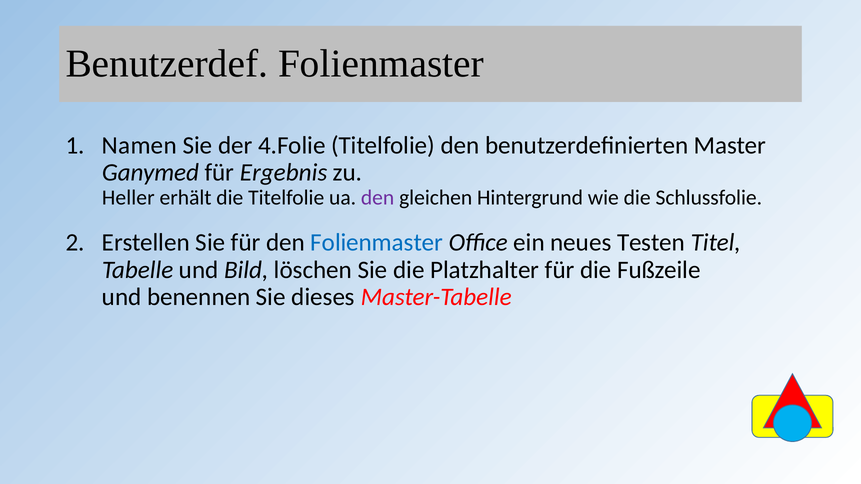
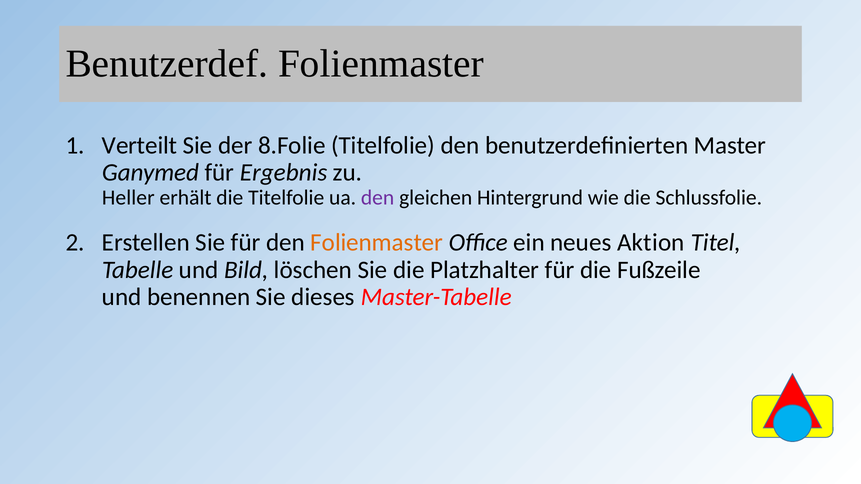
Namen: Namen -> Verteilt
4.Folie: 4.Folie -> 8.Folie
Folienmaster at (377, 243) colour: blue -> orange
Testen: Testen -> Aktion
